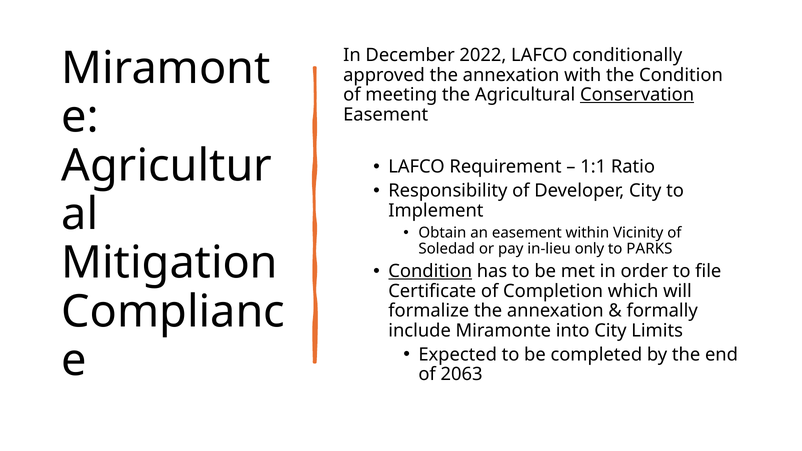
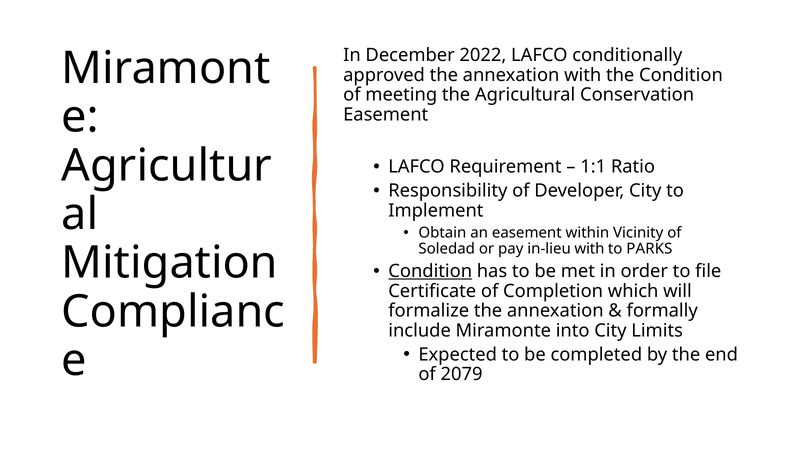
Conservation underline: present -> none
in-lieu only: only -> with
2063: 2063 -> 2079
